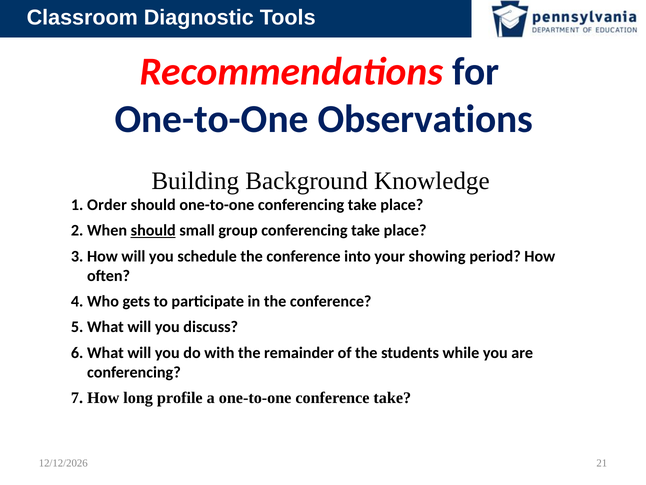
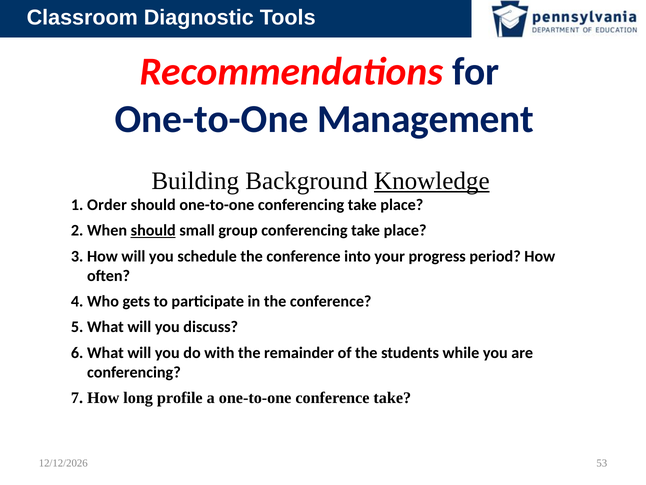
Observations: Observations -> Management
Knowledge underline: none -> present
showing: showing -> progress
21: 21 -> 53
